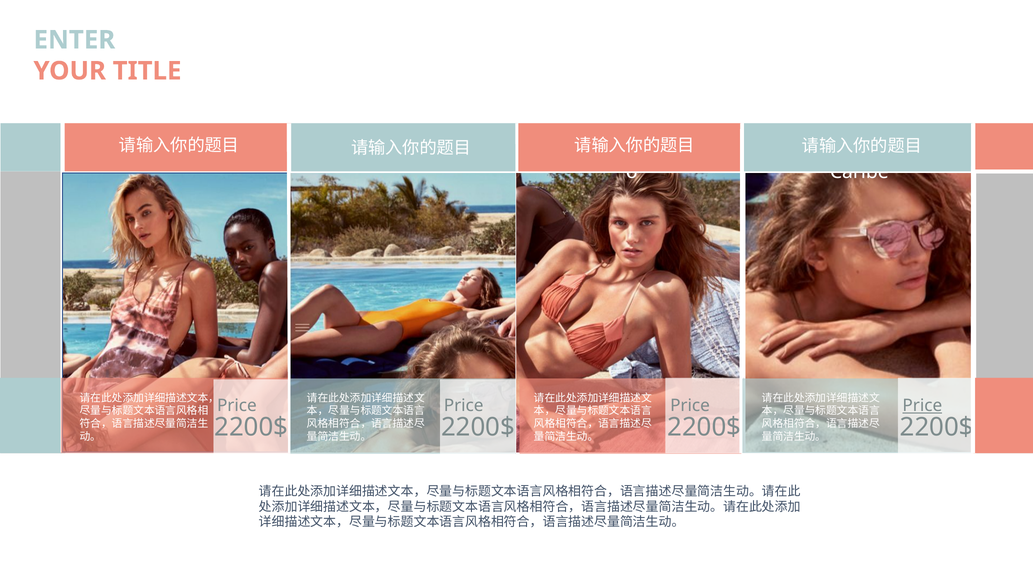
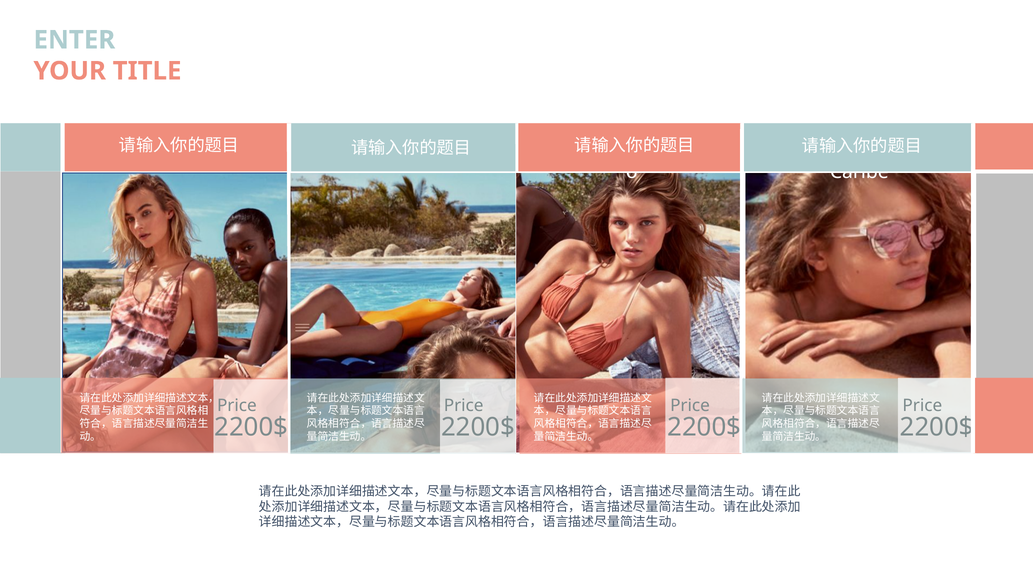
Price at (922, 406) underline: present -> none
